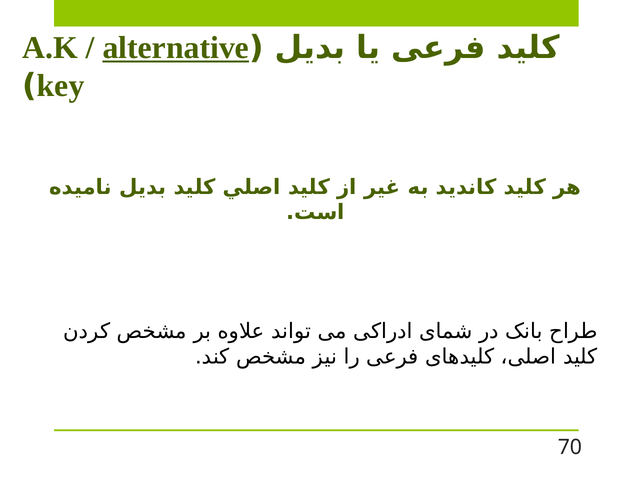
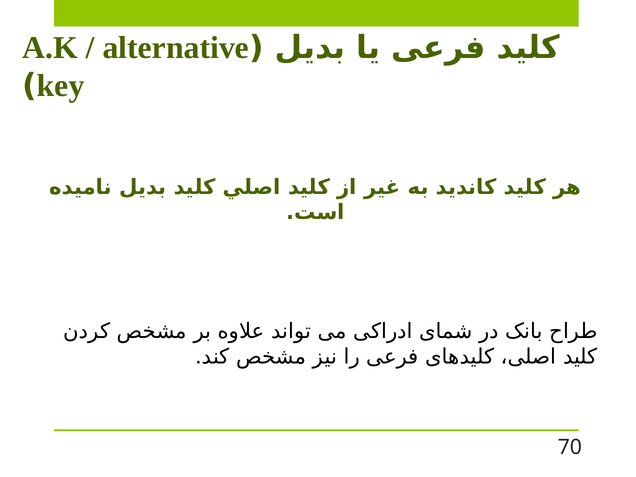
alternative underline: present -> none
